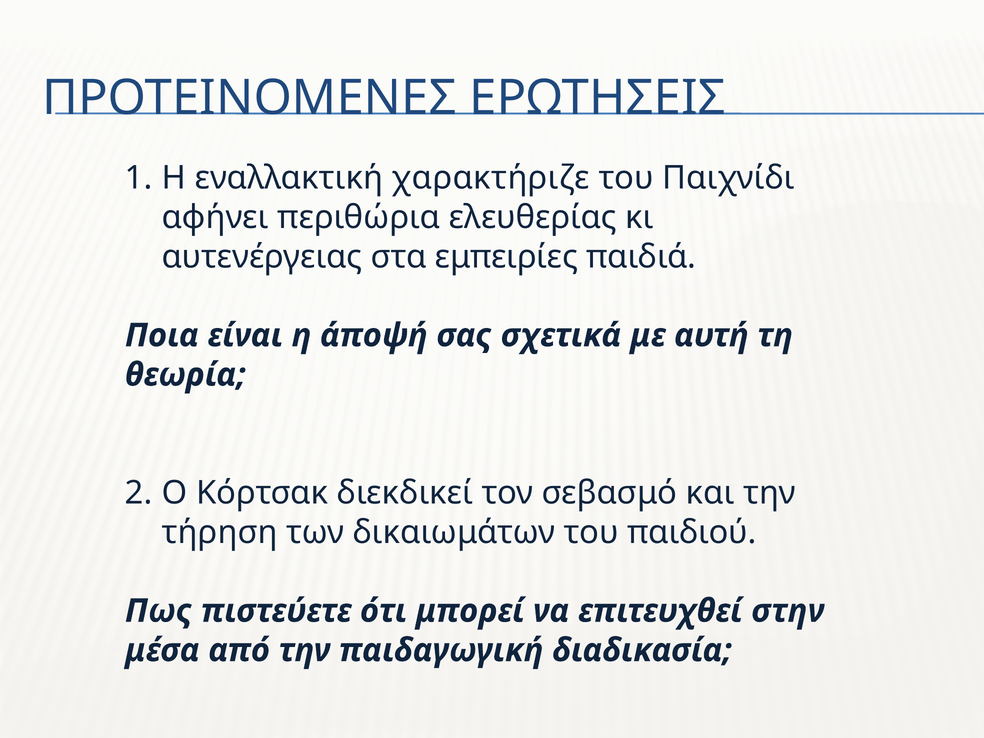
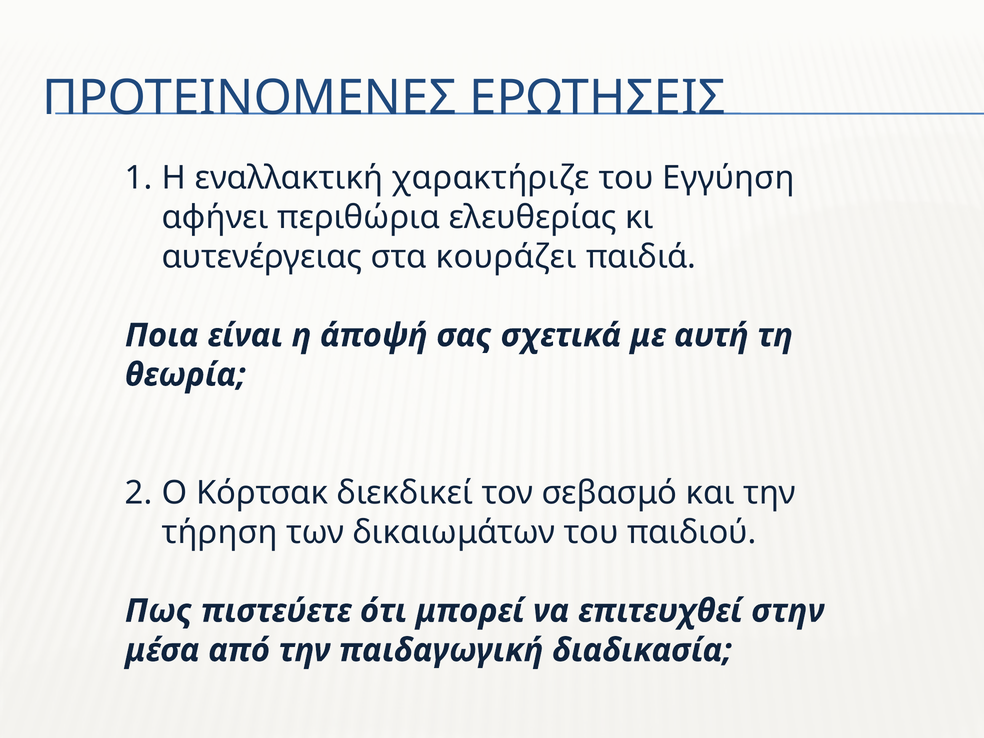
Παιχνίδι: Παιχνίδι -> Εγγύηση
εμπειρίες: εμπειρίες -> κουράζει
